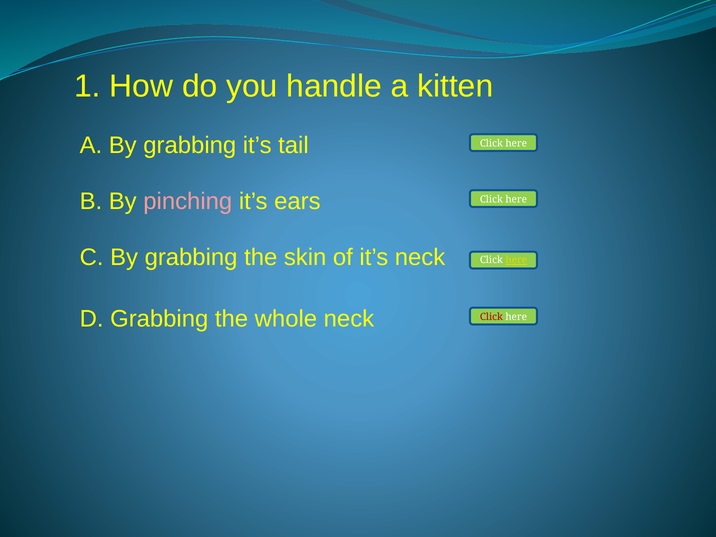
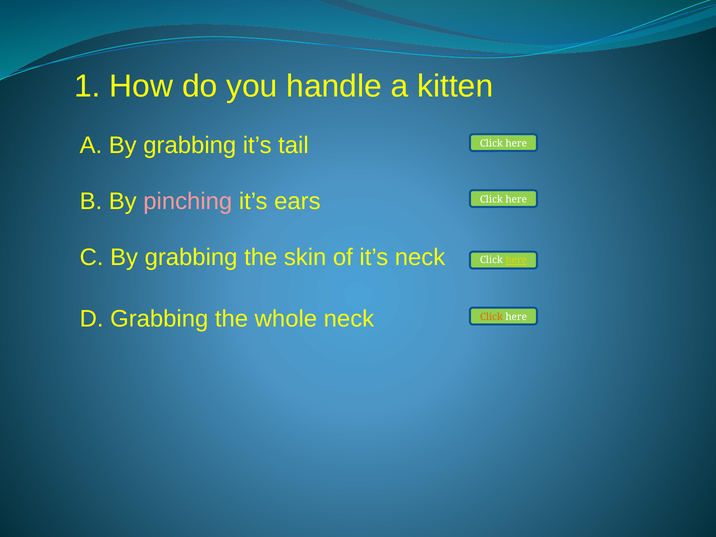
Click at (491, 317) colour: red -> orange
